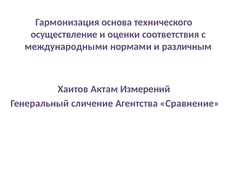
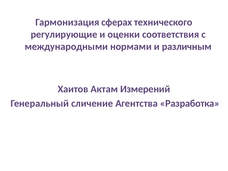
основа: основа -> сферах
осуществление: осуществление -> регулирующие
Сравнение: Сравнение -> Разработка
